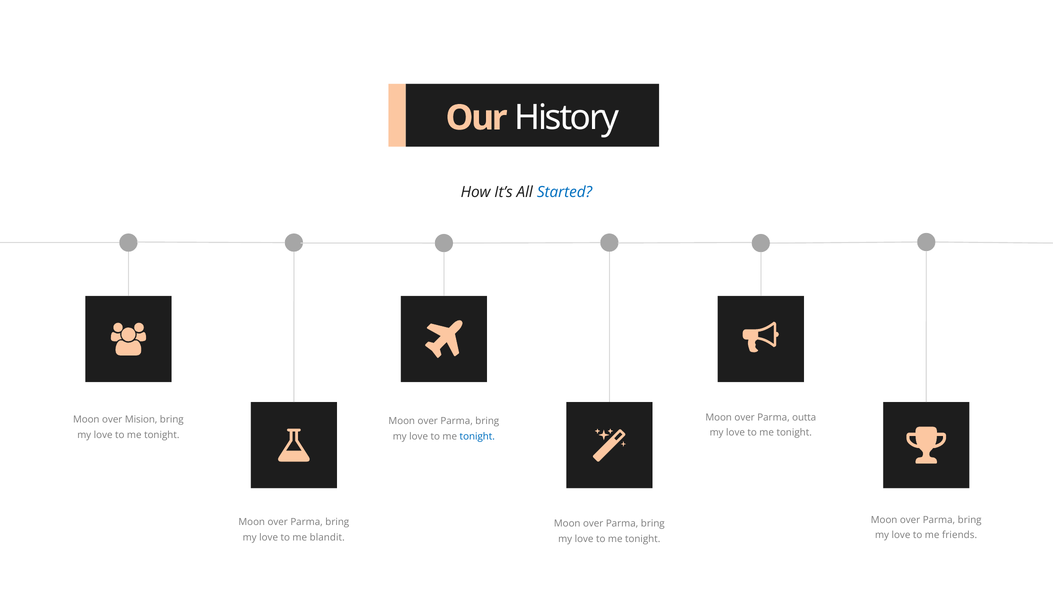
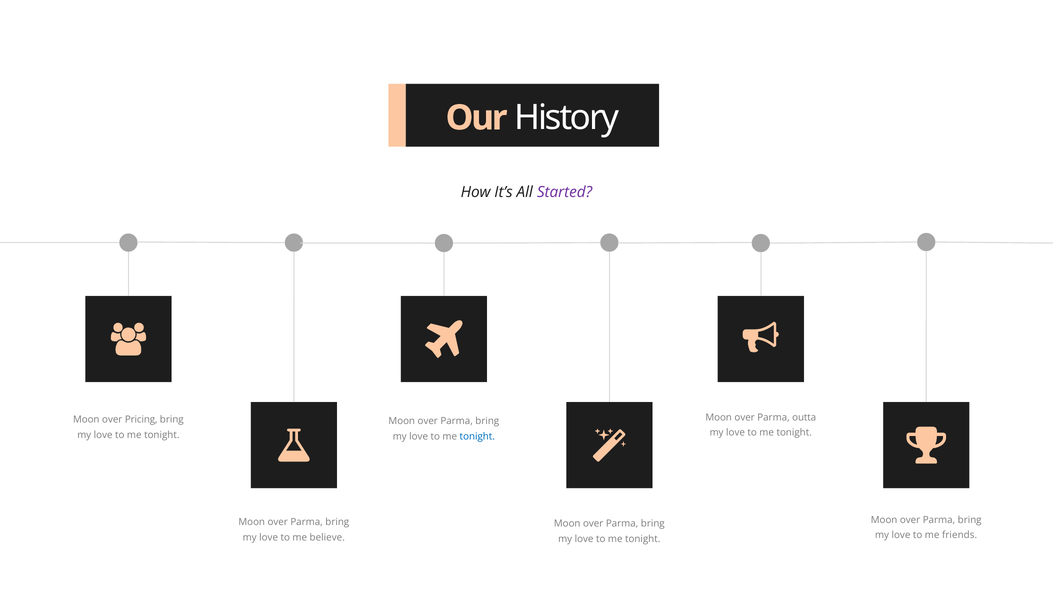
Started colour: blue -> purple
Mision: Mision -> Pricing
blandit: blandit -> believe
